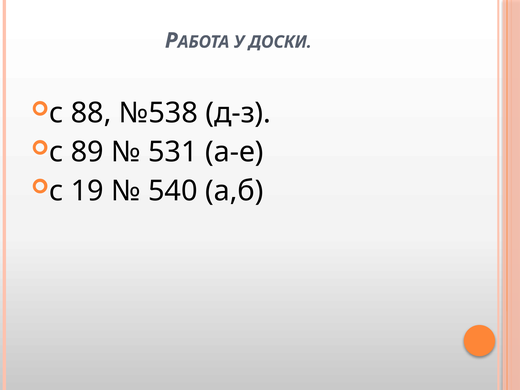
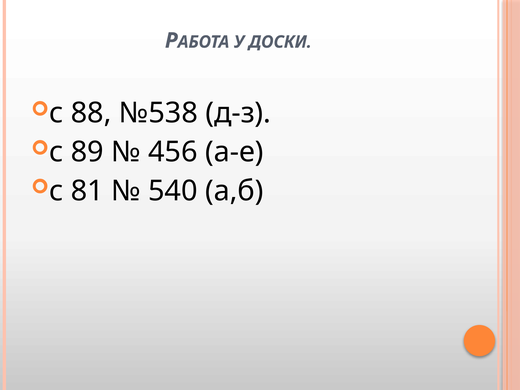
531: 531 -> 456
19: 19 -> 81
